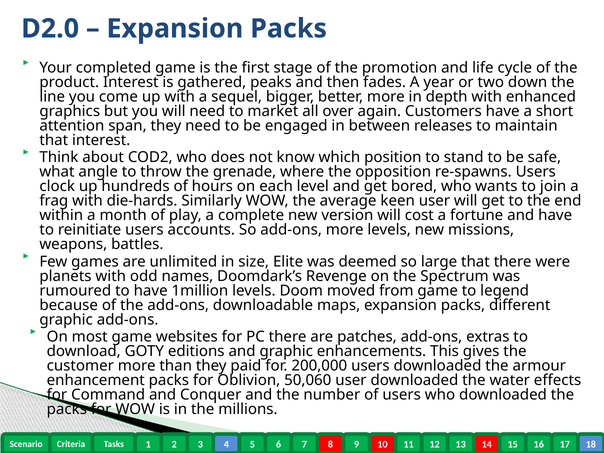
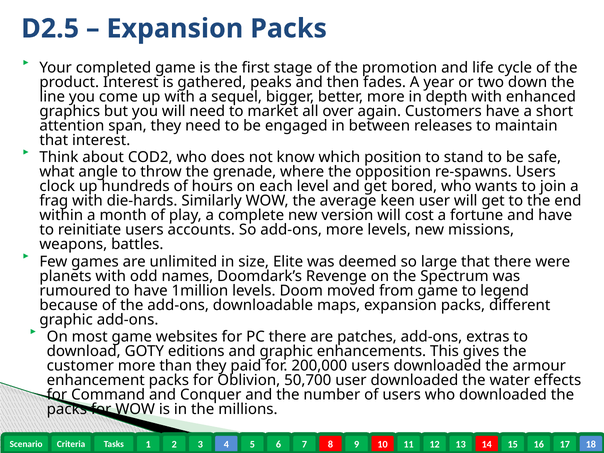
D2.0: D2.0 -> D2.5
50,060: 50,060 -> 50,700
